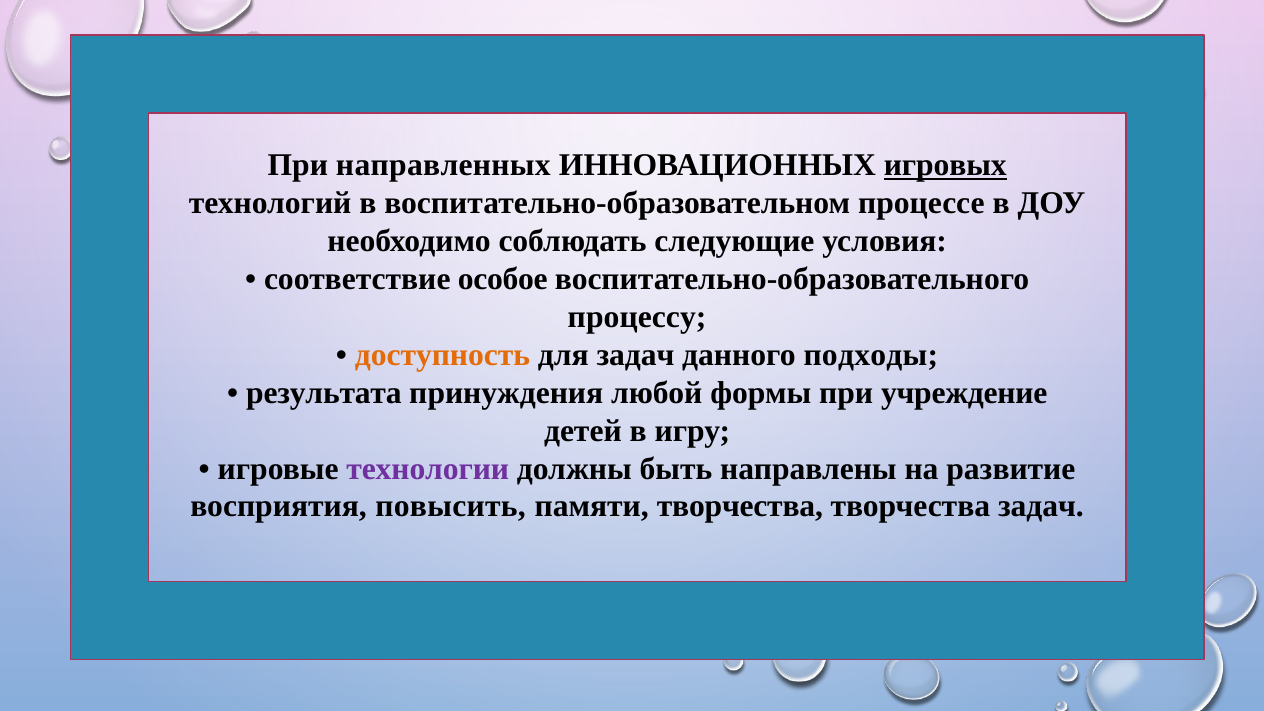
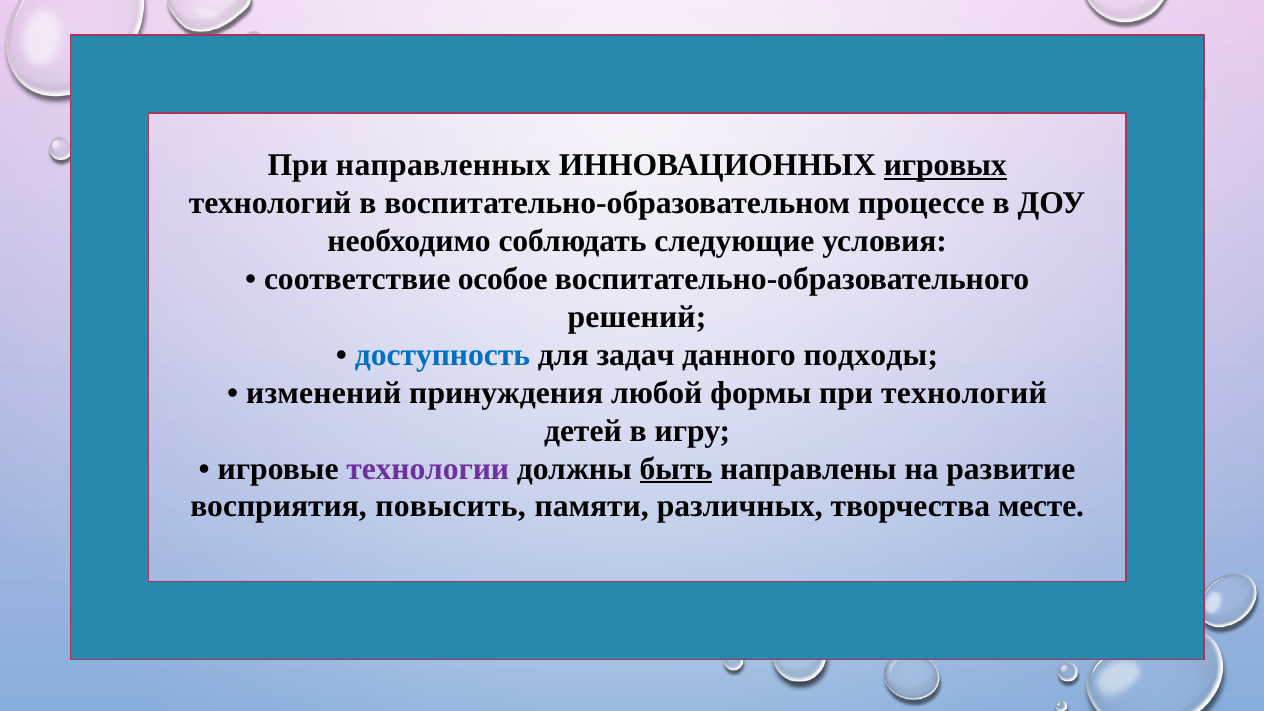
процессу: процессу -> решений
доступность colour: orange -> blue
результата: результата -> изменений
при учреждение: учреждение -> технологий
быть underline: none -> present
памяти творчества: творчества -> различных
творчества задач: задач -> месте
